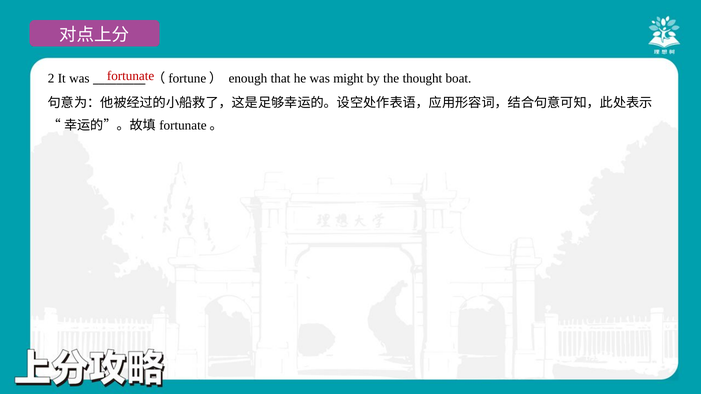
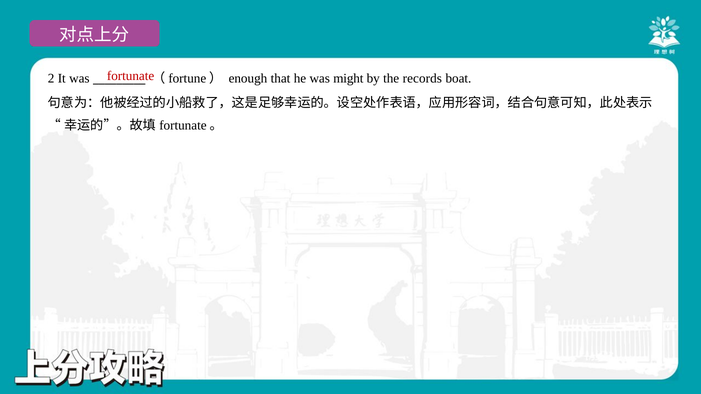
thought: thought -> records
